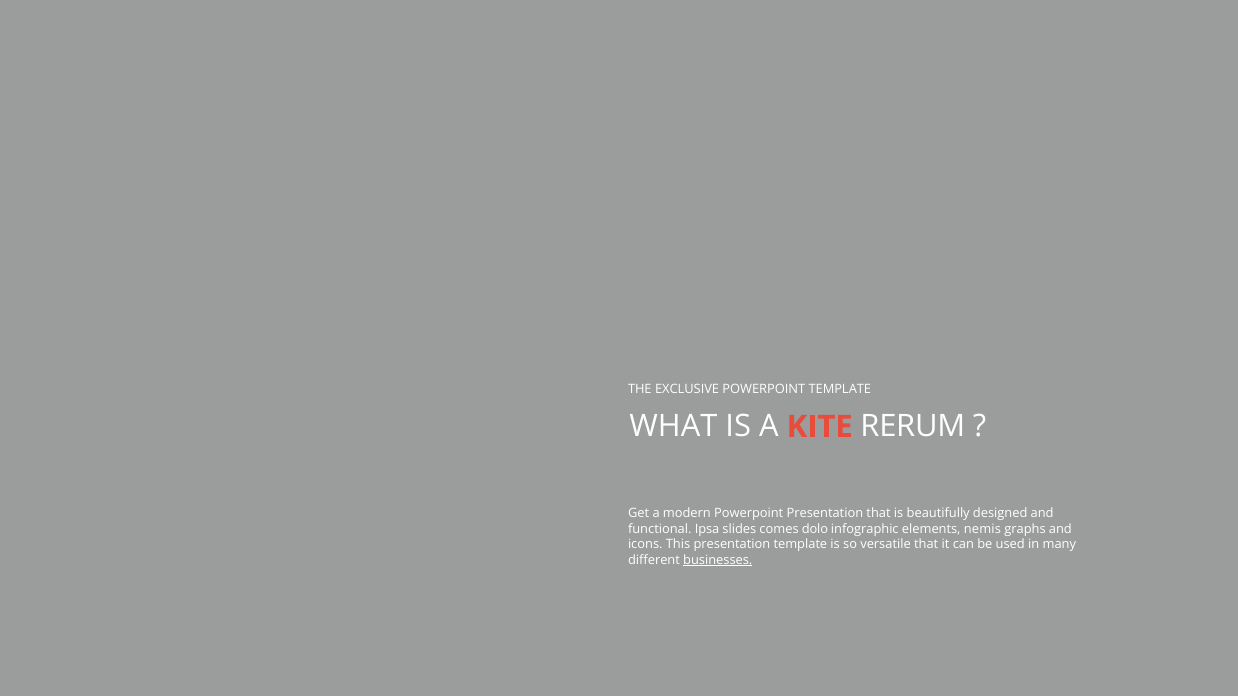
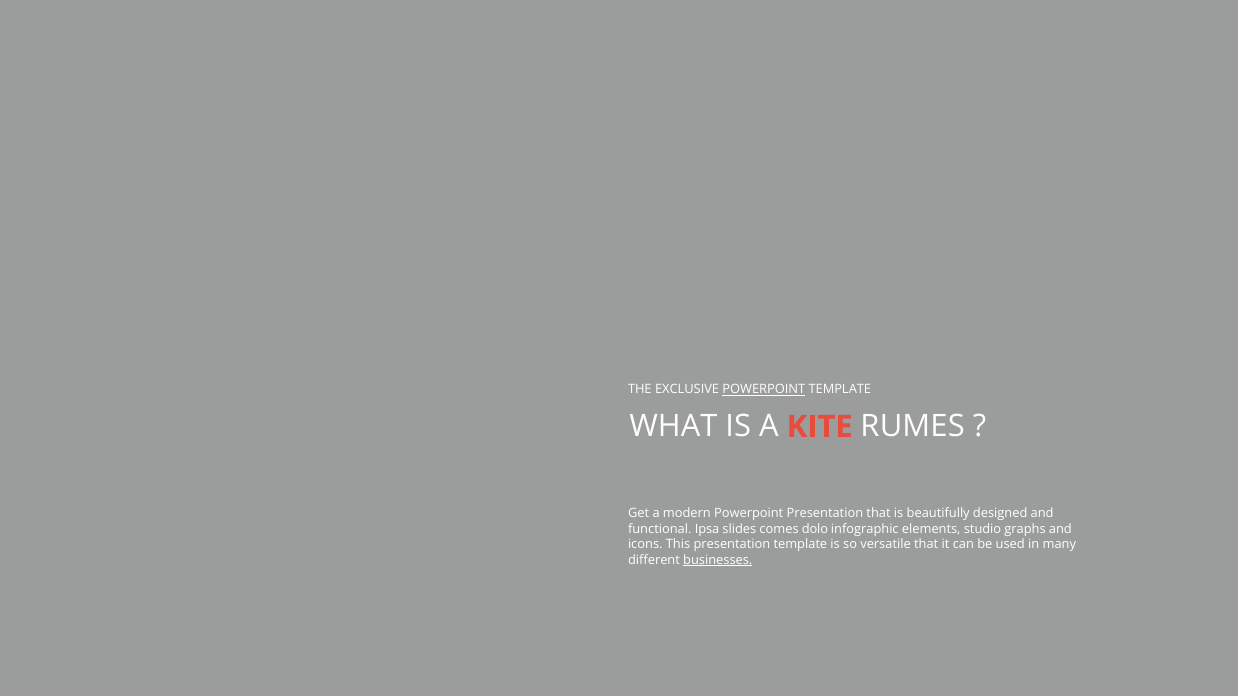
POWERPOINT at (764, 390) underline: none -> present
RERUM: RERUM -> RUMES
nemis: nemis -> studio
